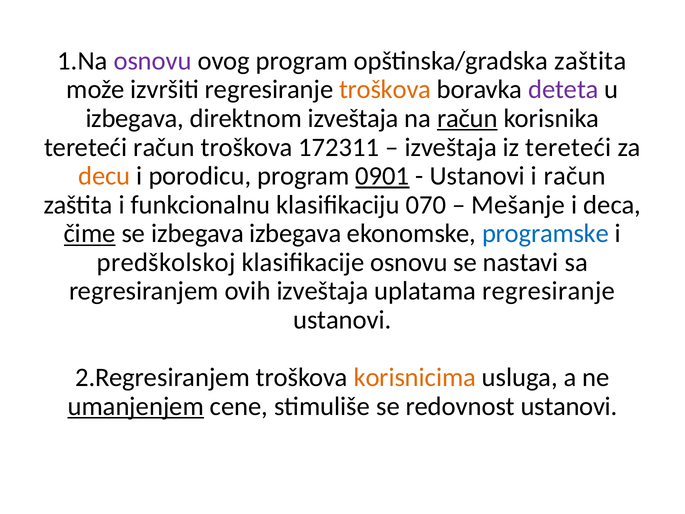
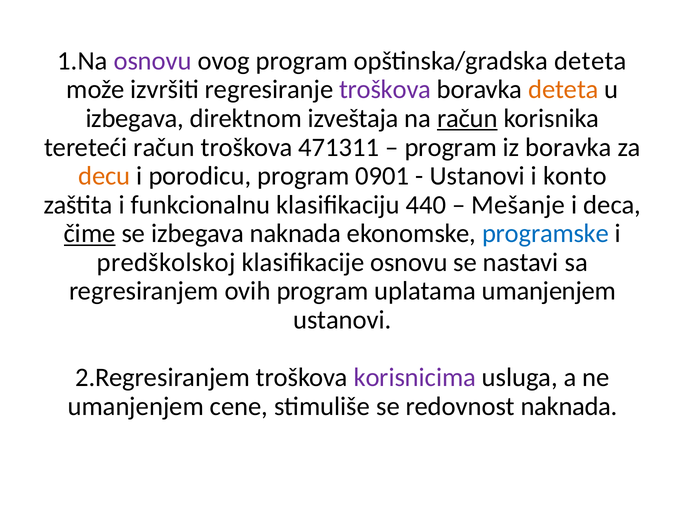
opštinska/gradska zaštita: zaštita -> deteta
troškova at (385, 90) colour: orange -> purple
deteta at (563, 90) colour: purple -> orange
172311: 172311 -> 471311
izveštaja at (451, 147): izveštaja -> program
iz tereteći: tereteći -> boravka
0901 underline: present -> none
i račun: račun -> konto
070: 070 -> 440
izbegava izbegava: izbegava -> naknada
ovih izveštaja: izveštaja -> program
uplatama regresiranje: regresiranje -> umanjenjem
korisnicima colour: orange -> purple
umanjenjem at (136, 406) underline: present -> none
redovnost ustanovi: ustanovi -> naknada
